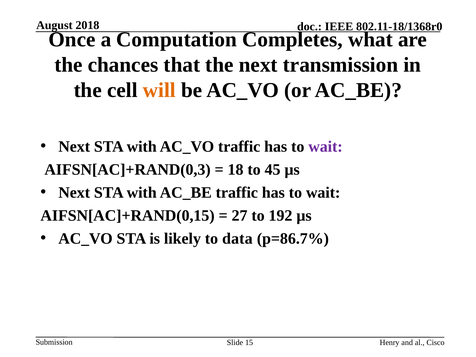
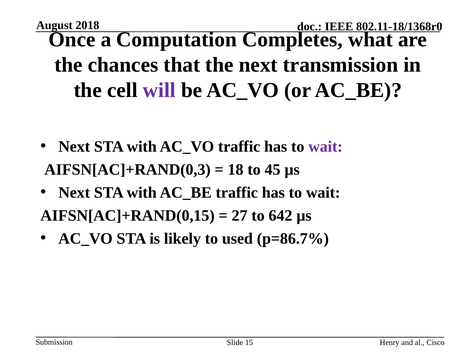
will colour: orange -> purple
192: 192 -> 642
data: data -> used
